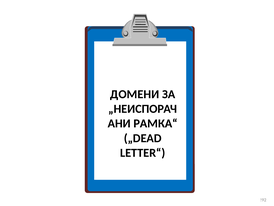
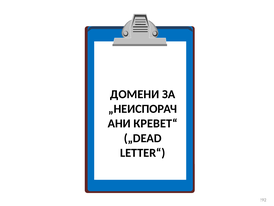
РАМКА“: РАМКА“ -> КРЕВЕТ“
